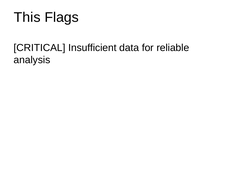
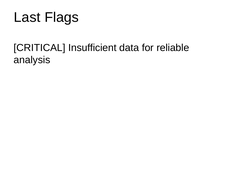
This: This -> Last
